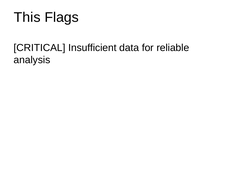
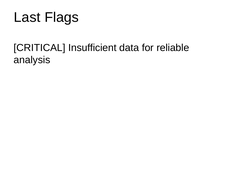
This: This -> Last
